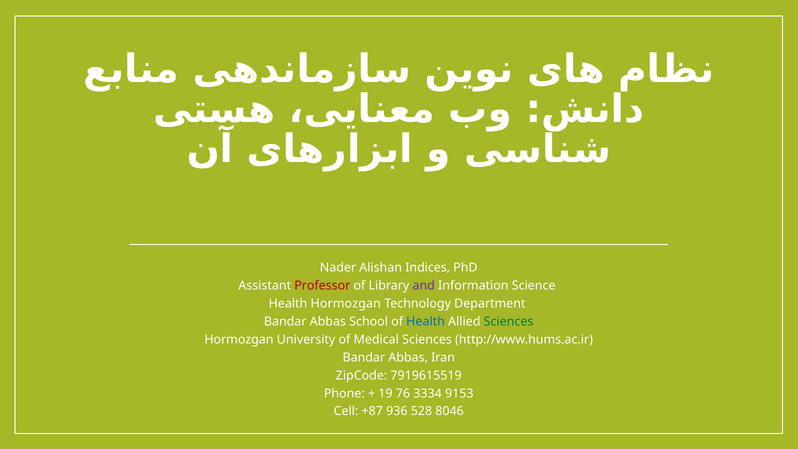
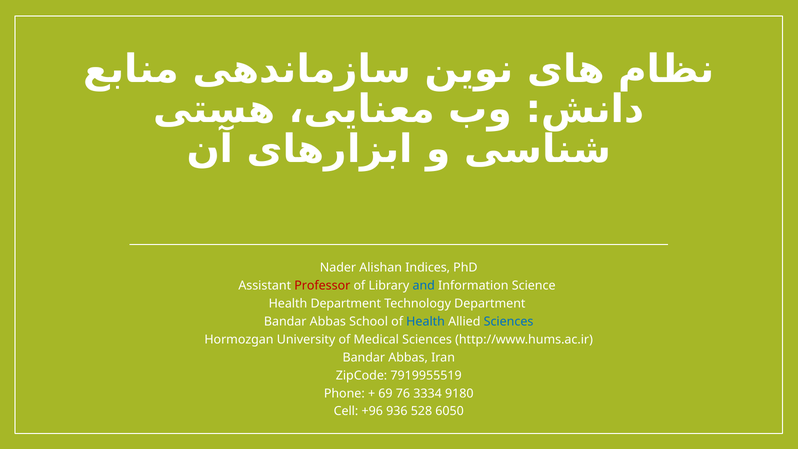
and colour: purple -> blue
Health Hormozgan: Hormozgan -> Department
Sciences at (509, 321) colour: green -> blue
7919615519: 7919615519 -> 7919955519
19: 19 -> 69
9153: 9153 -> 9180
+87: +87 -> +96
8046: 8046 -> 6050
